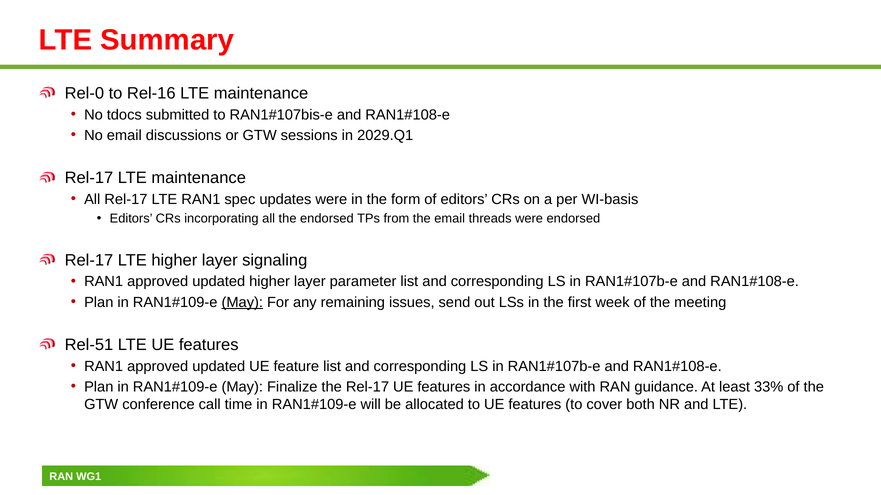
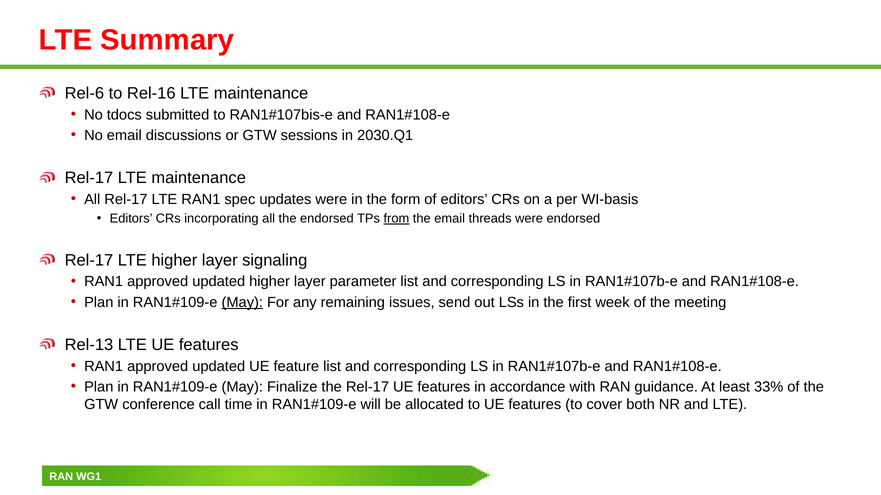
Rel-0: Rel-0 -> Rel-6
2029.Q1: 2029.Q1 -> 2030.Q1
from underline: none -> present
Rel-51: Rel-51 -> Rel-13
